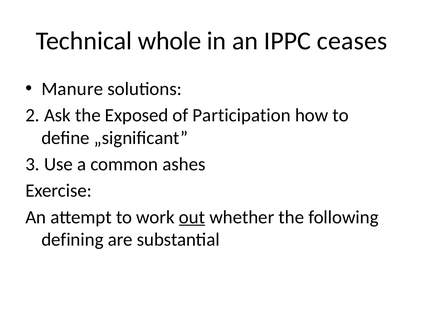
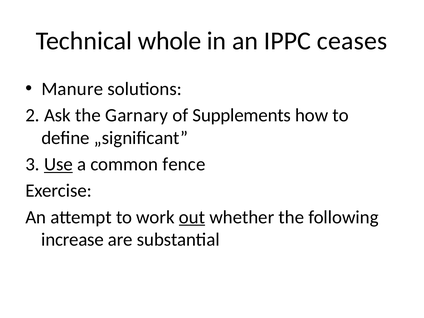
Exposed: Exposed -> Garnary
Participation: Participation -> Supplements
Use underline: none -> present
ashes: ashes -> fence
defining: defining -> increase
